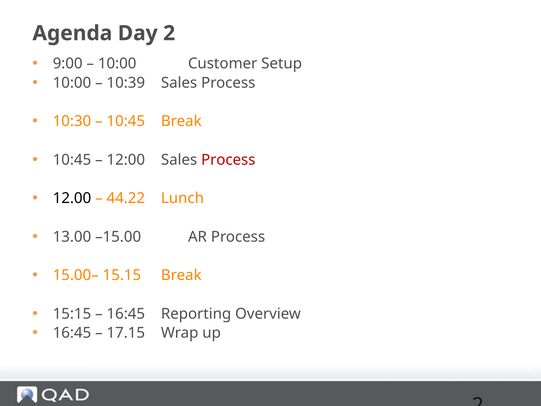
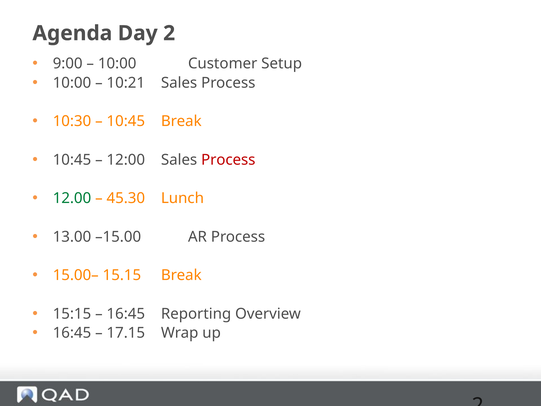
10:39: 10:39 -> 10:21
12.00 colour: black -> green
44.22: 44.22 -> 45.30
